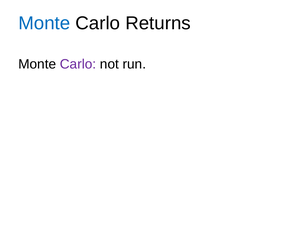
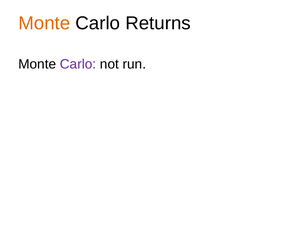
Monte at (44, 23) colour: blue -> orange
